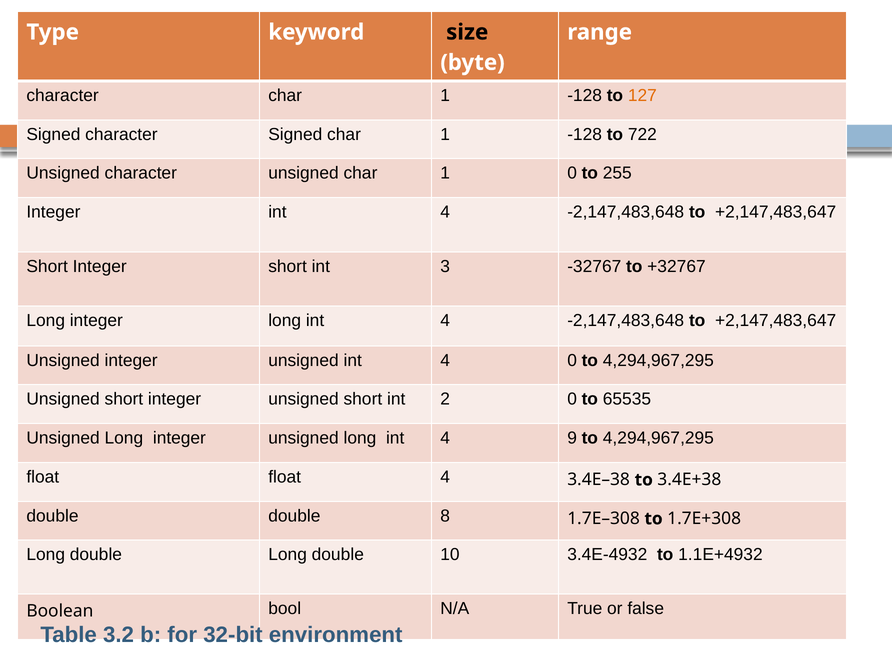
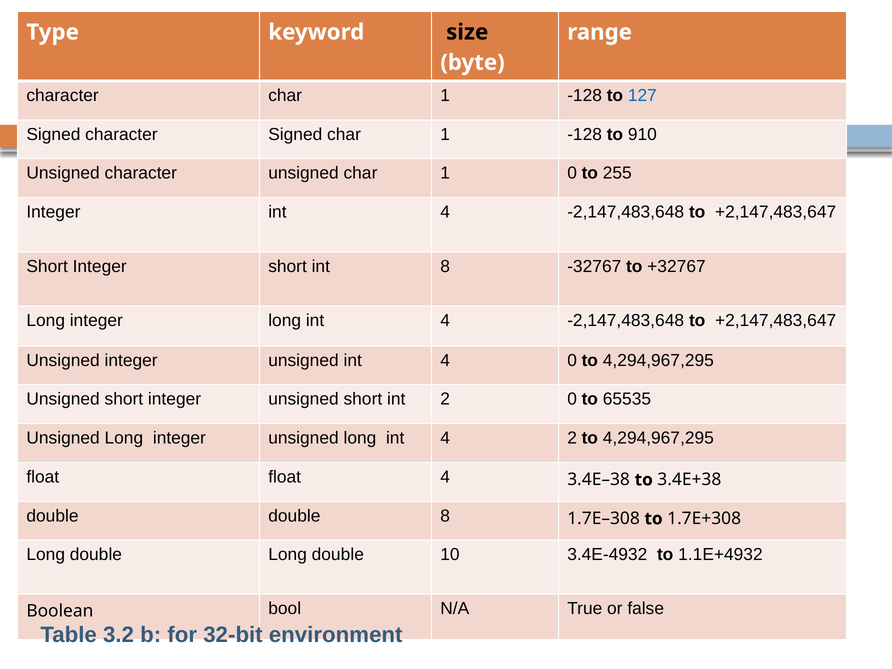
127 colour: orange -> blue
722: 722 -> 910
int 3: 3 -> 8
4 9: 9 -> 2
